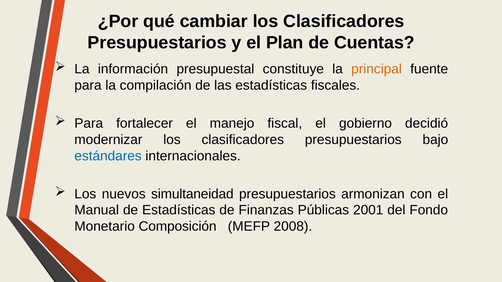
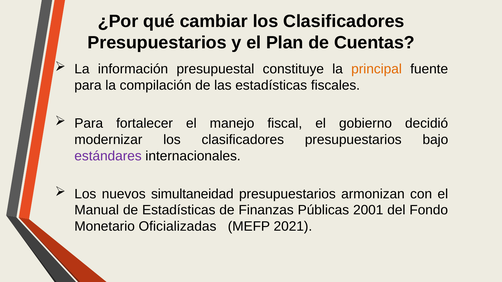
estándares colour: blue -> purple
Composición: Composición -> Oficializadas
2008: 2008 -> 2021
